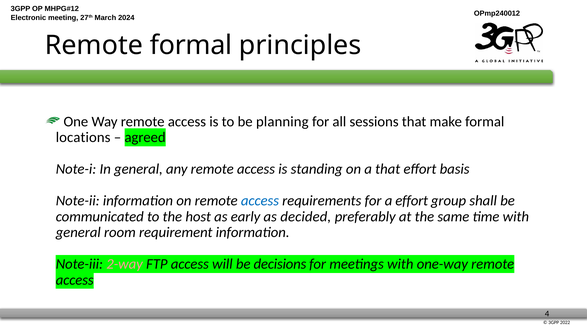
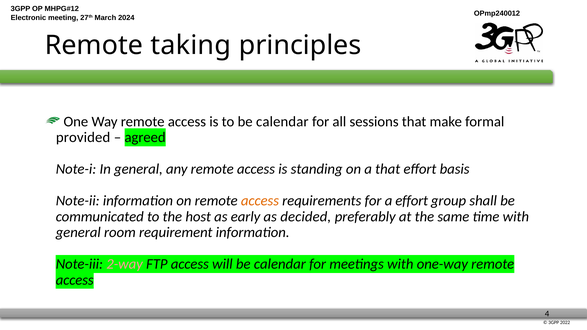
Remote formal: formal -> taking
to be planning: planning -> calendar
locations: locations -> provided
access at (260, 201) colour: blue -> orange
will be decisions: decisions -> calendar
